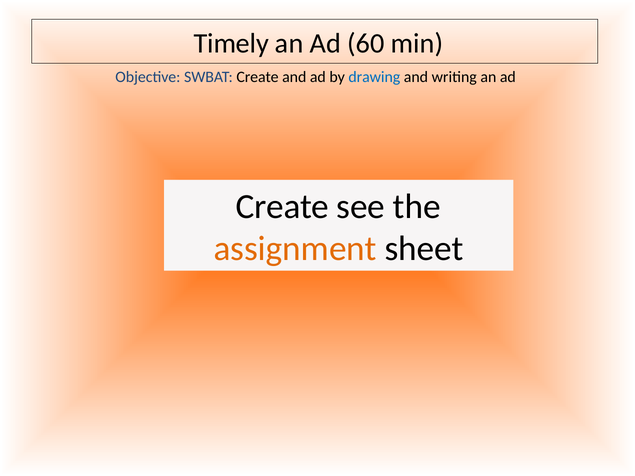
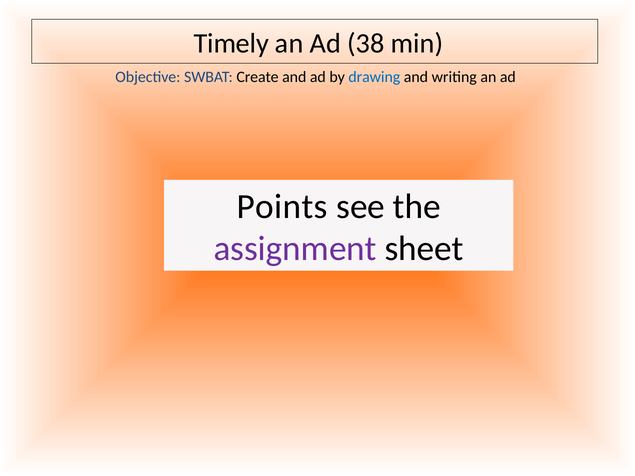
60: 60 -> 38
Create at (282, 207): Create -> Points
assignment colour: orange -> purple
